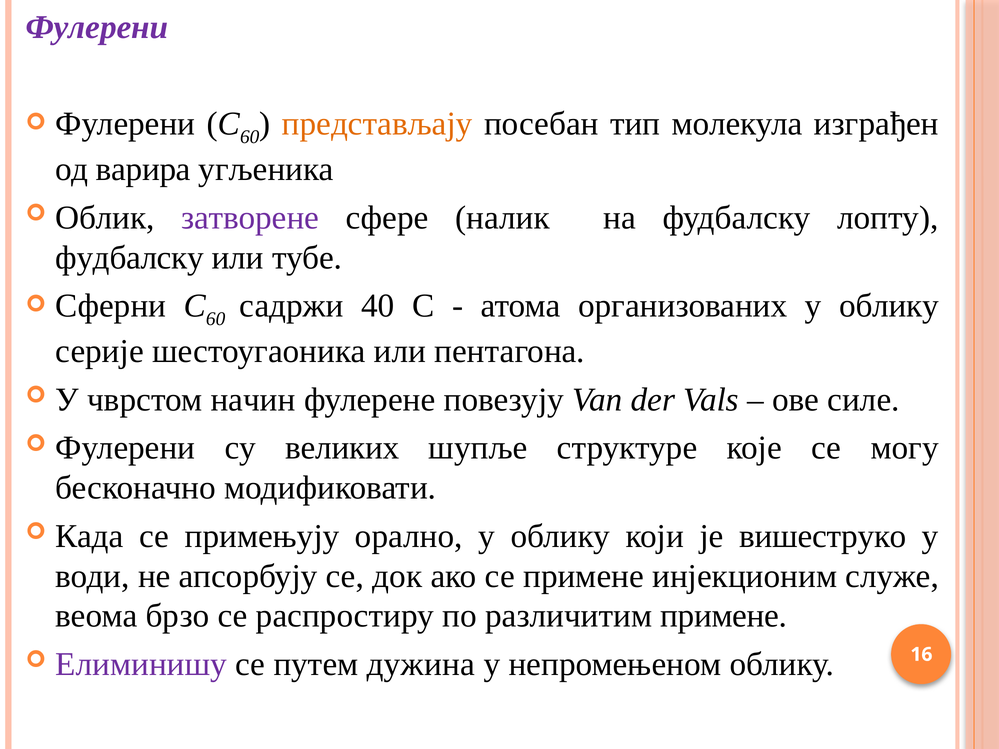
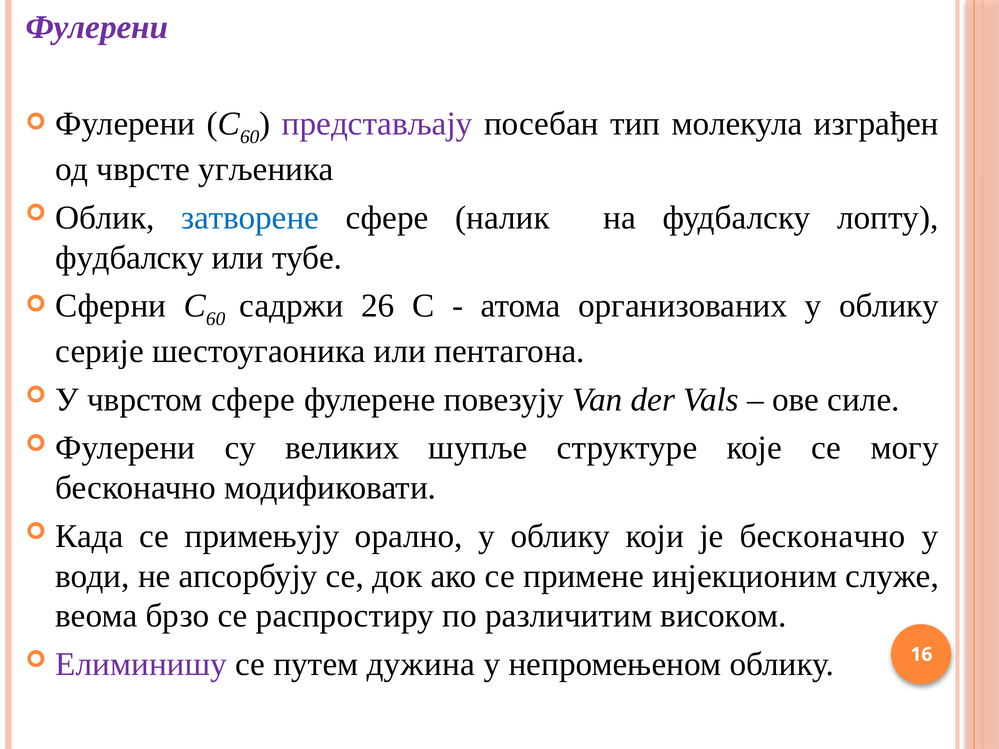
представљају colour: orange -> purple
варира: варира -> чврсте
затворене colour: purple -> blue
40: 40 -> 26
чврстом начин: начин -> сфере
је вишеструко: вишеструко -> бесконачно
различитим примене: примене -> високом
